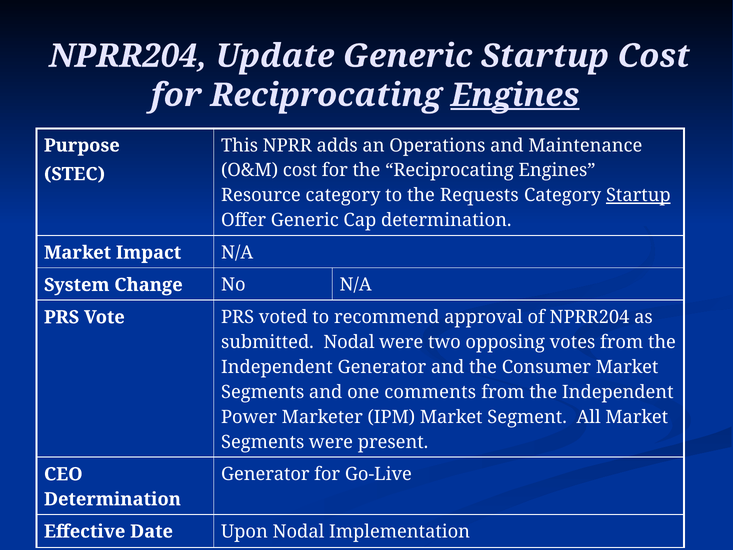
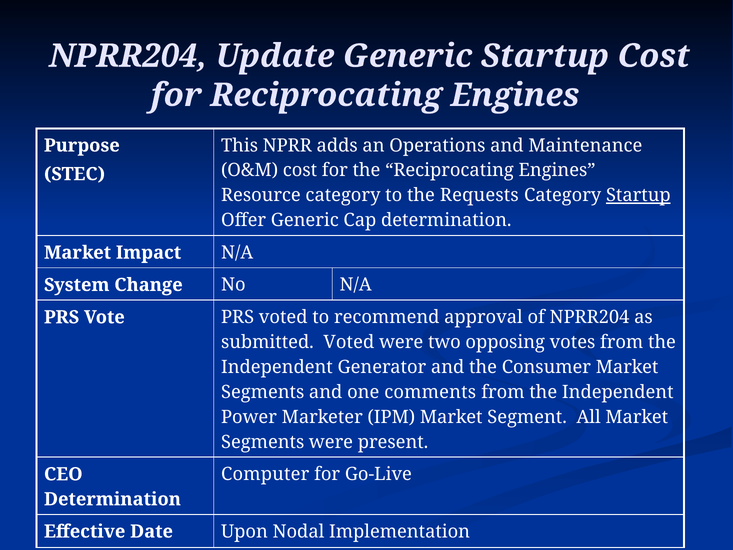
Engines at (515, 95) underline: present -> none
submitted Nodal: Nodal -> Voted
Generator at (265, 474): Generator -> Computer
